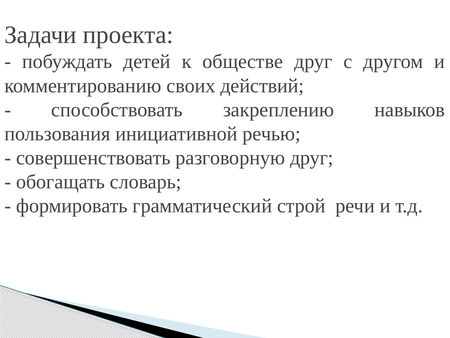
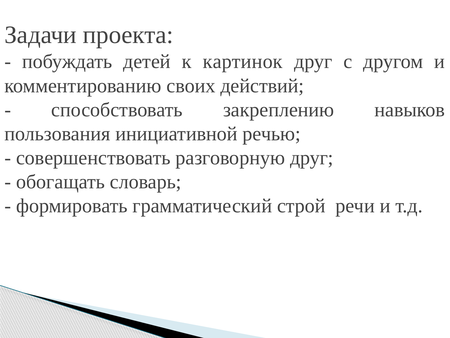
обществе: обществе -> картинок
